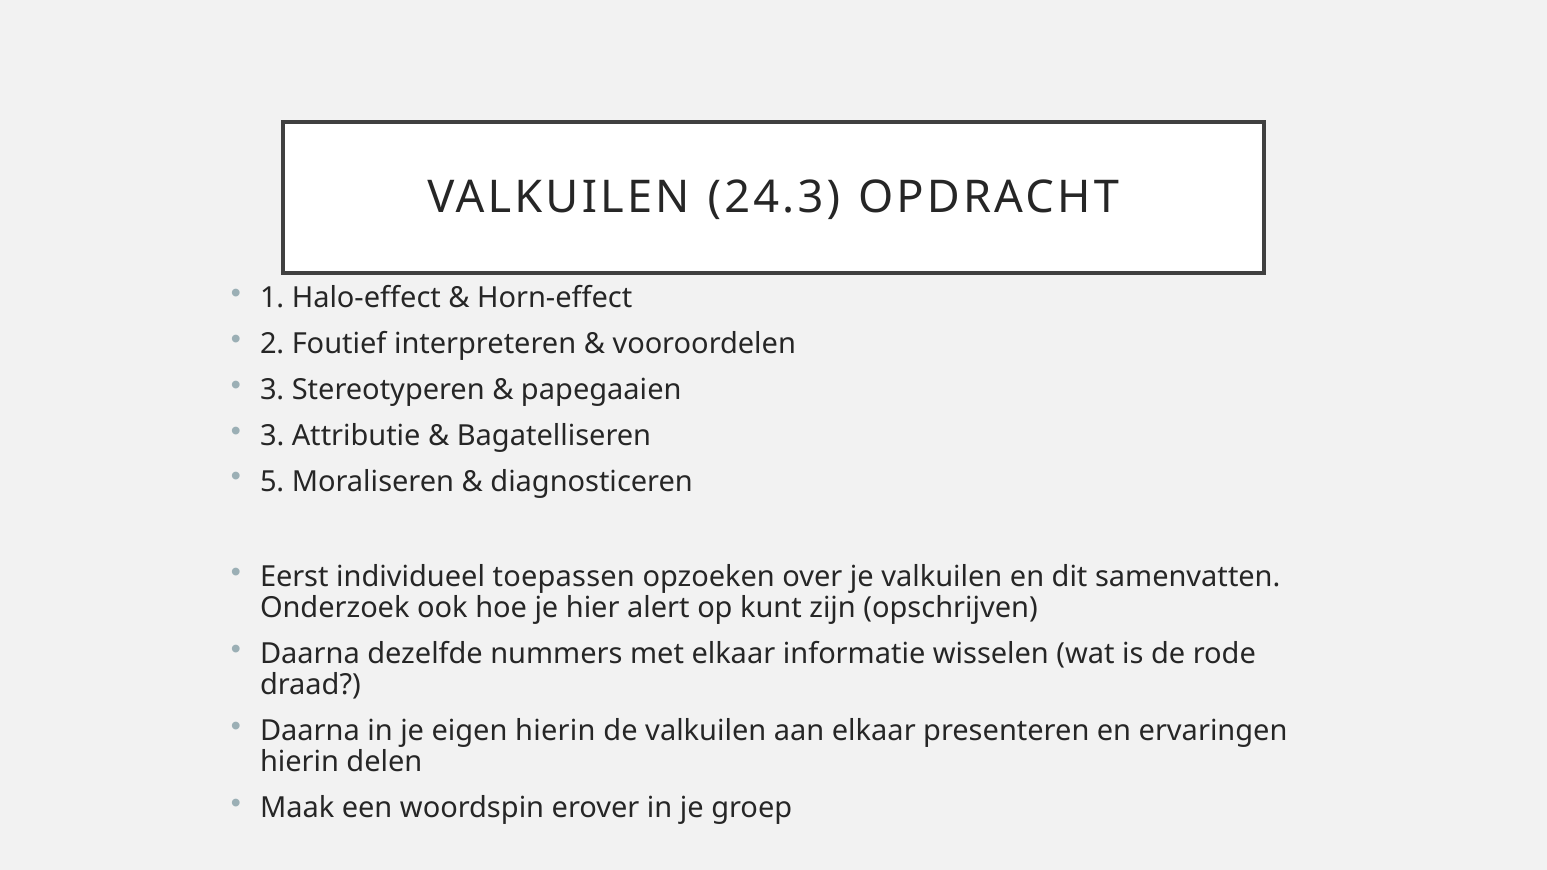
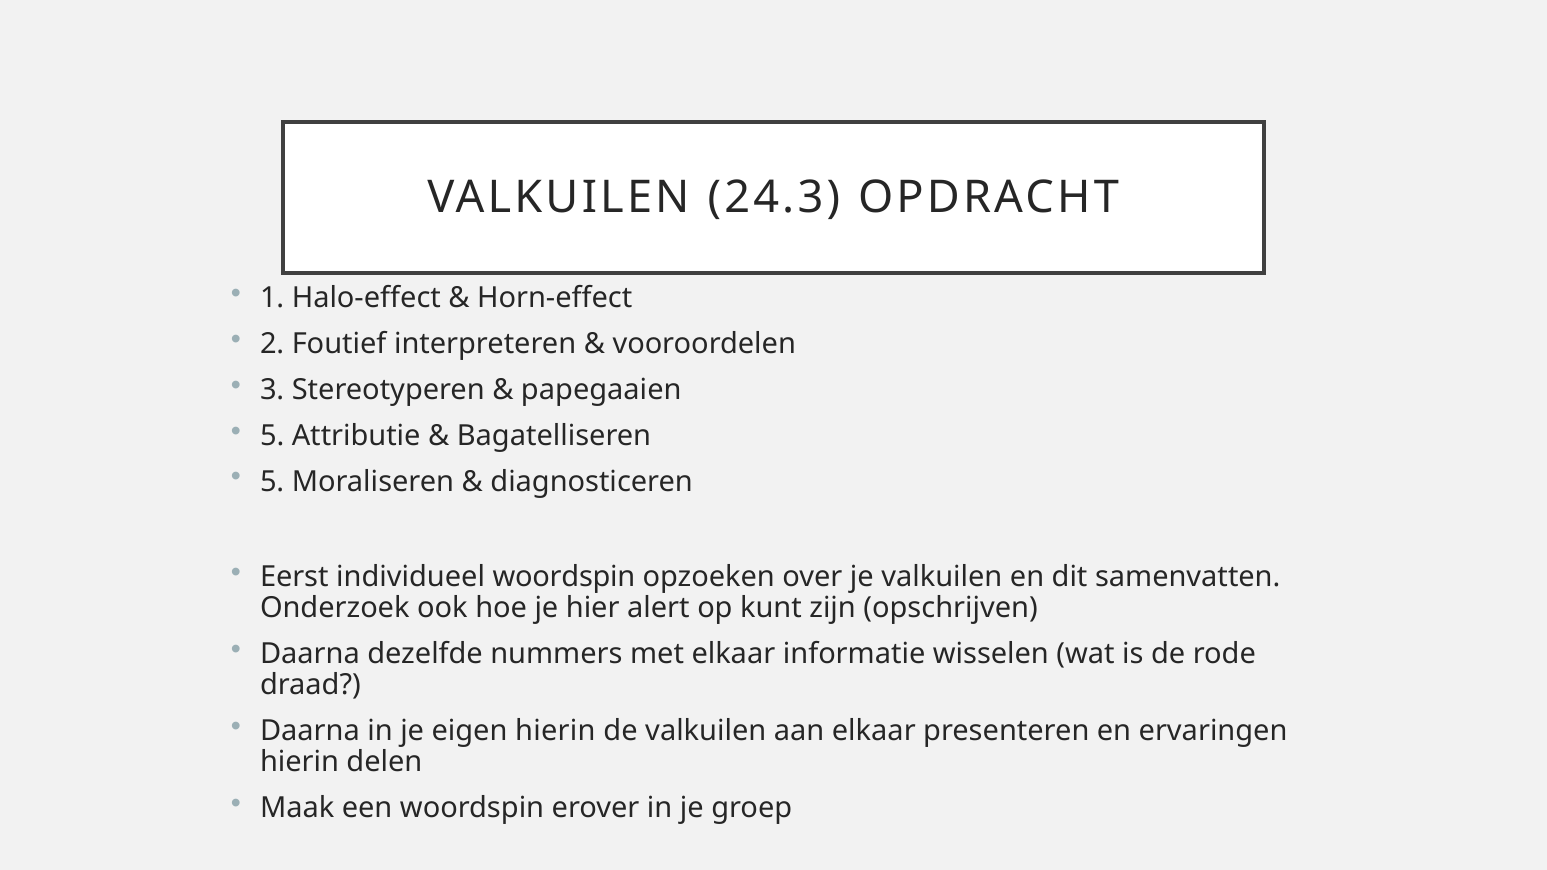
3 at (272, 436): 3 -> 5
individueel toepassen: toepassen -> woordspin
